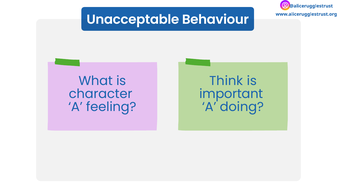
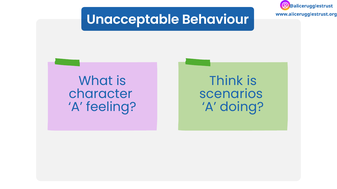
important: important -> scenarios
